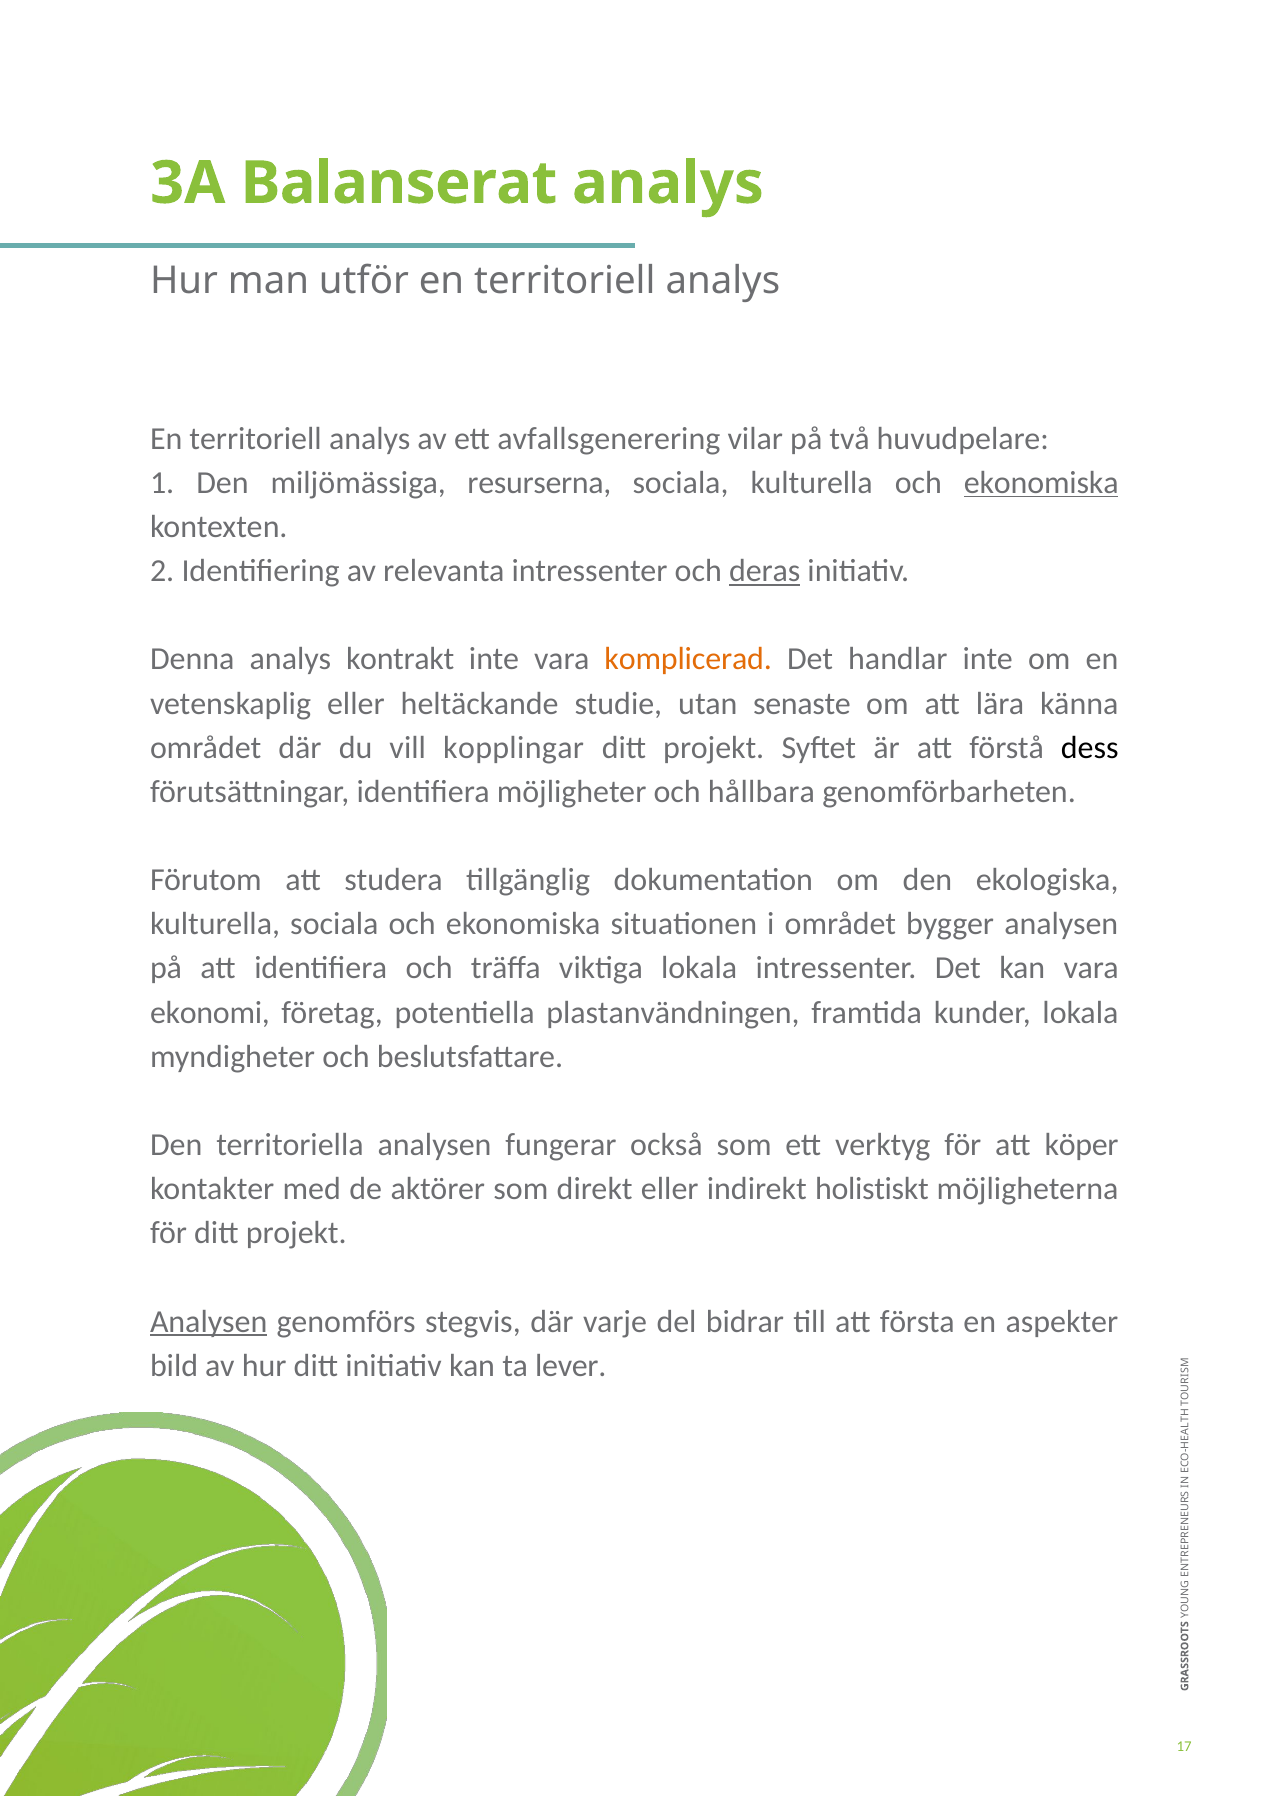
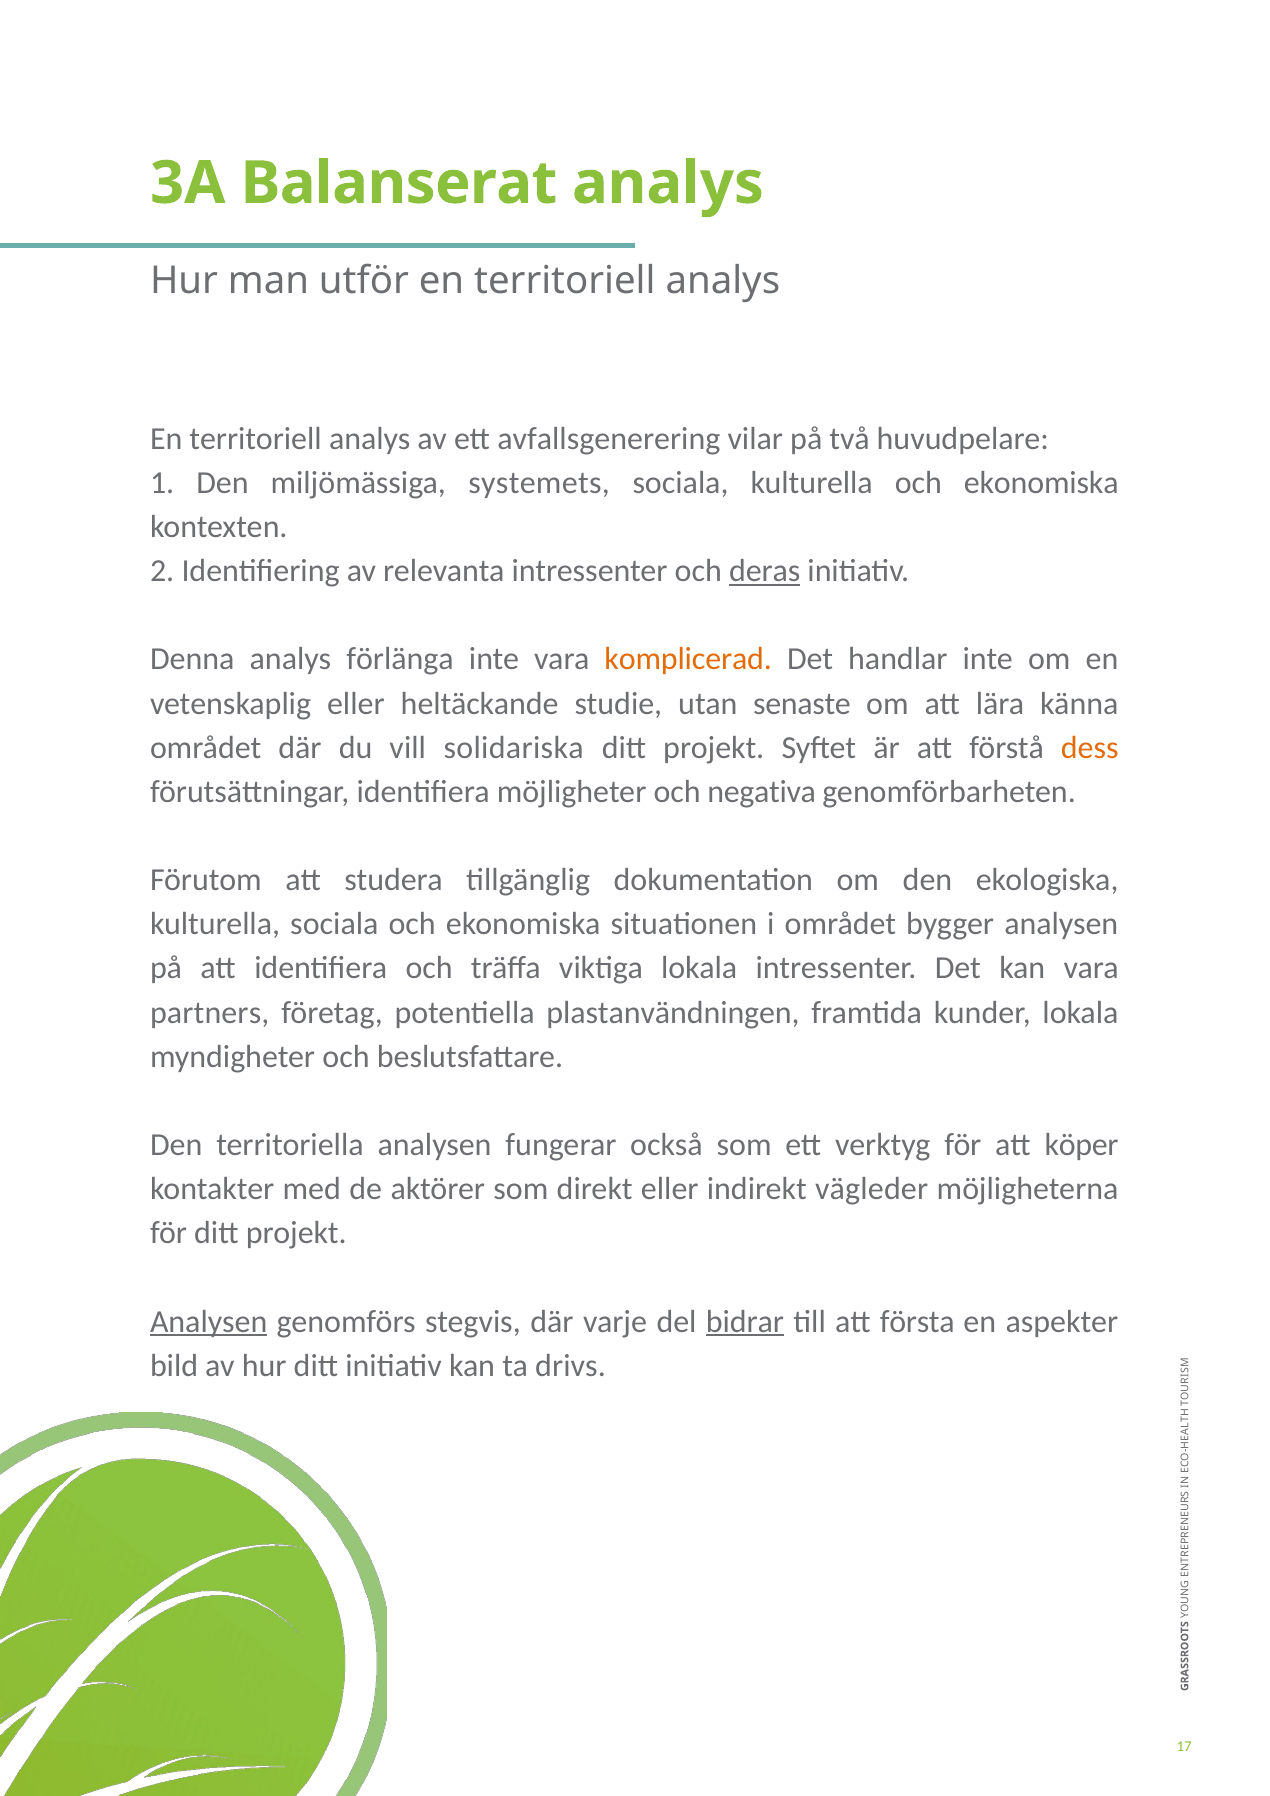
resurserna: resurserna -> systemets
ekonomiska at (1041, 483) underline: present -> none
kontrakt: kontrakt -> förlänga
kopplingar: kopplingar -> solidariska
dess colour: black -> orange
hållbara: hållbara -> negativa
ekonomi: ekonomi -> partners
holistiskt: holistiskt -> vägleder
bidrar underline: none -> present
lever: lever -> drivs
